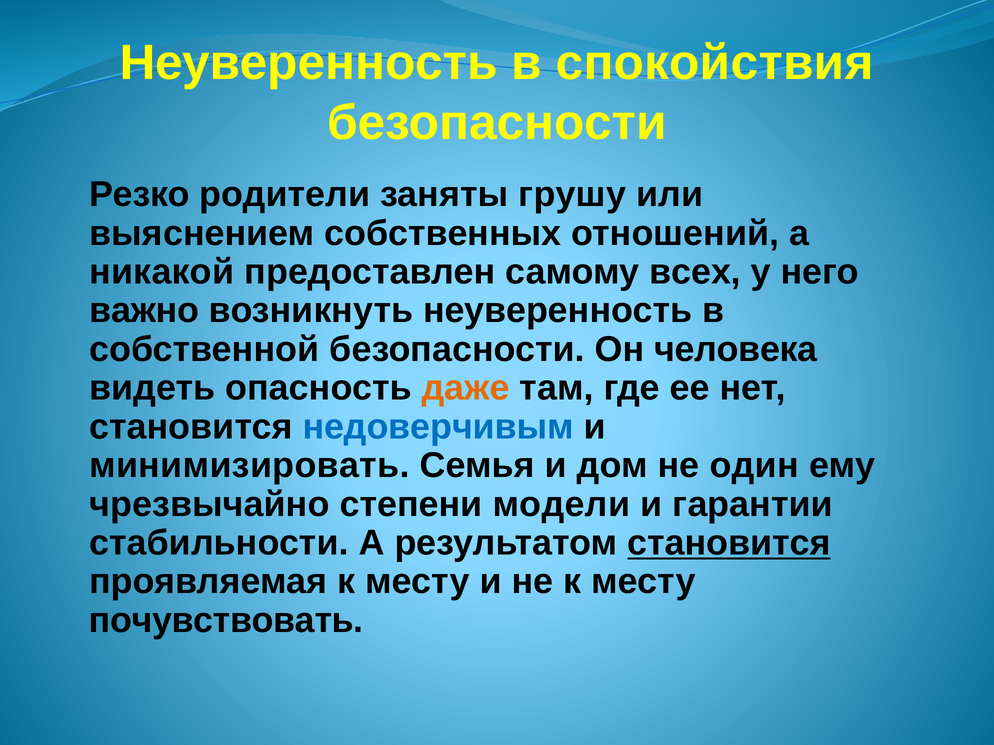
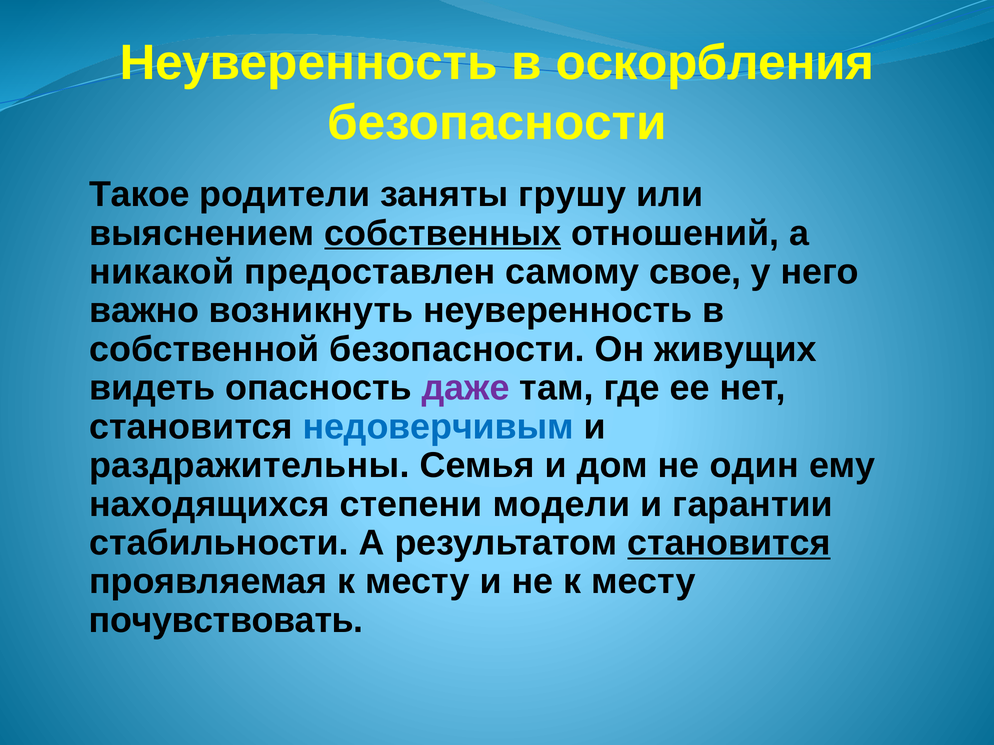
спокойствия: спокойствия -> оскорбления
Резко: Резко -> Такое
собственных underline: none -> present
всех: всех -> свое
человека: человека -> живущих
даже colour: orange -> purple
минимизировать: минимизировать -> раздражительны
чрезвычайно: чрезвычайно -> находящихся
